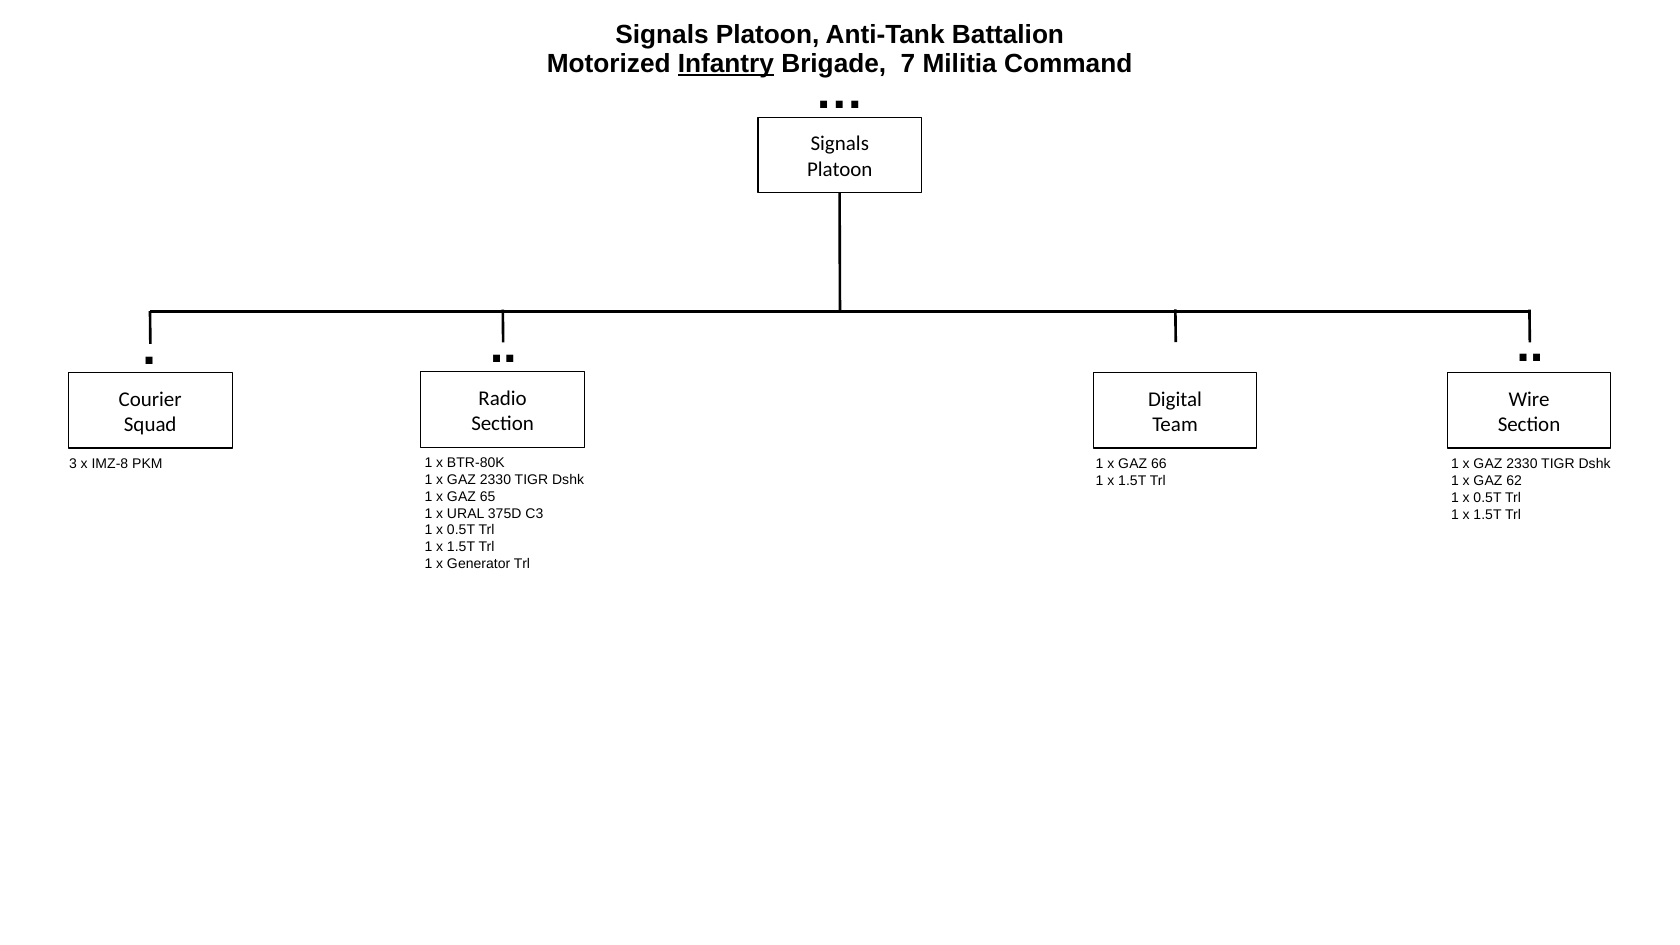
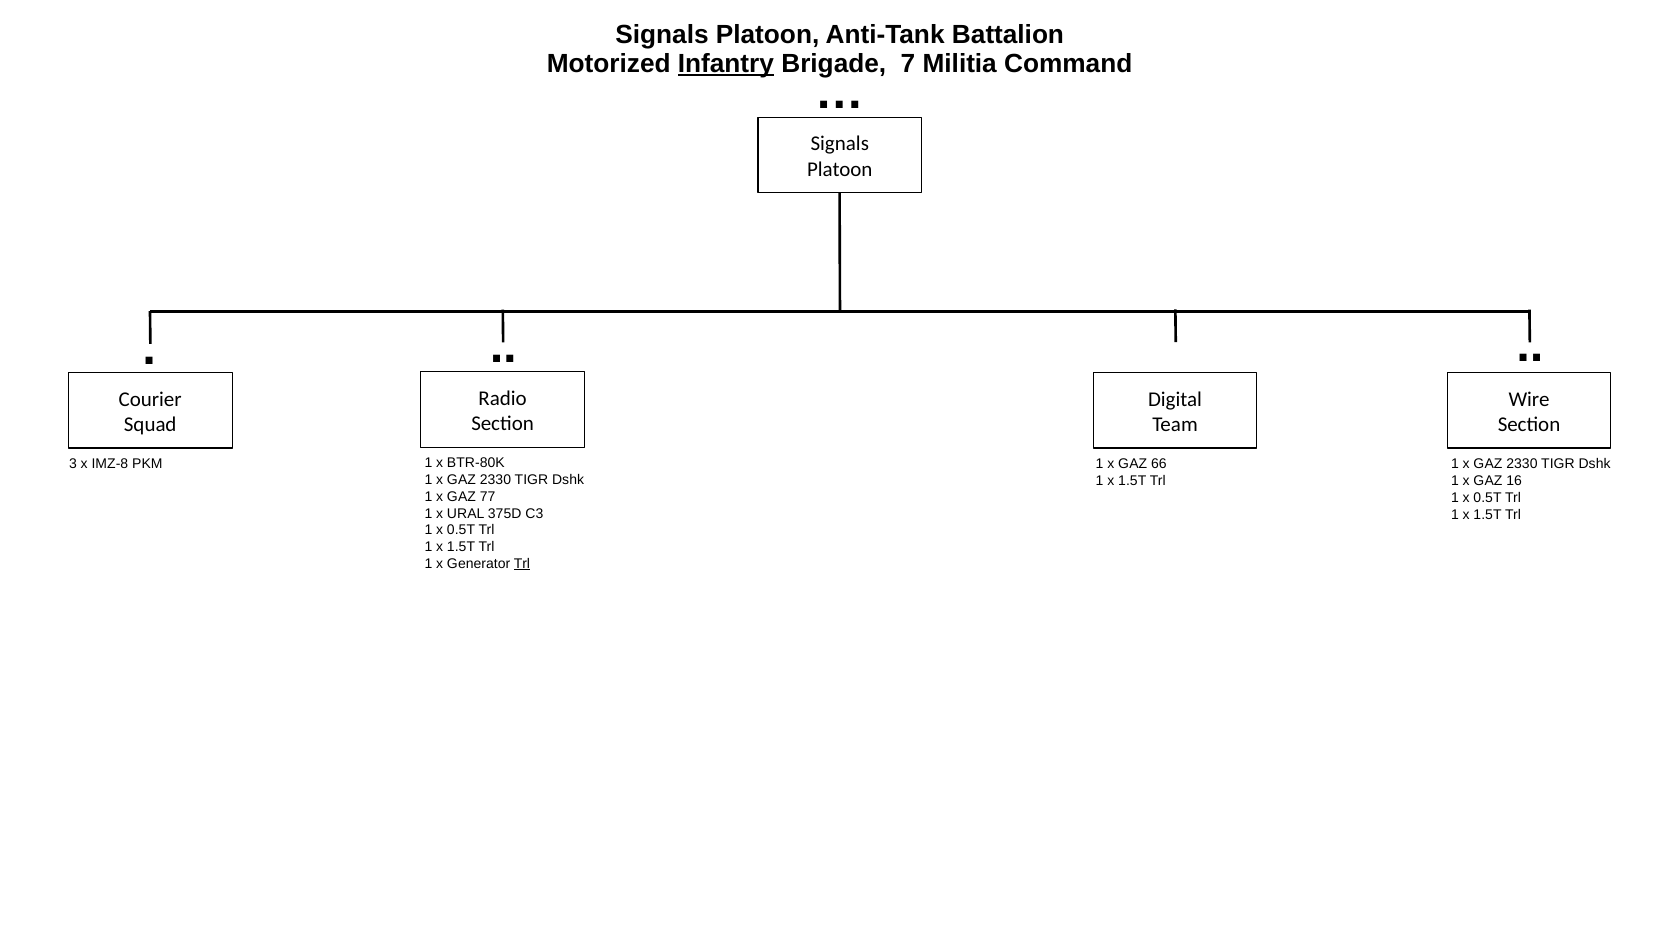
62: 62 -> 16
65: 65 -> 77
Trl at (522, 564) underline: none -> present
